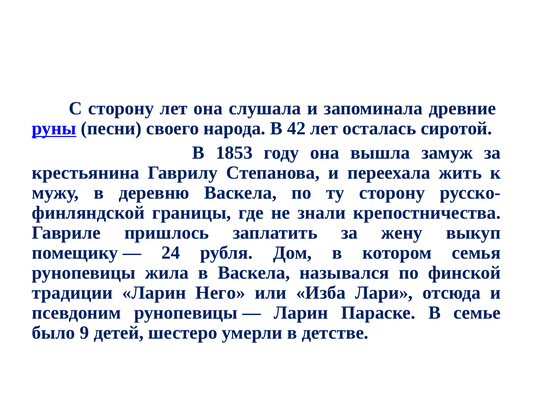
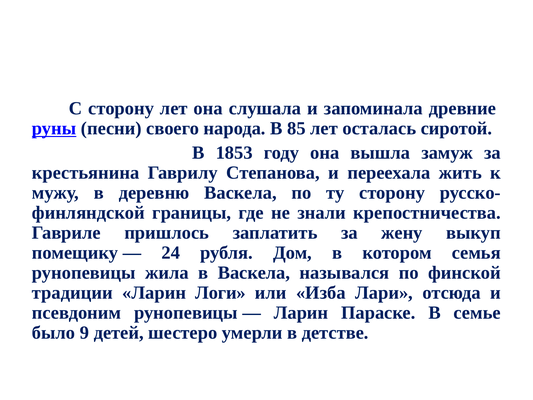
42: 42 -> 85
Него: Него -> Логи
